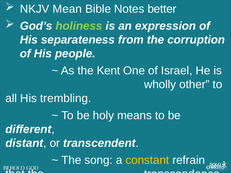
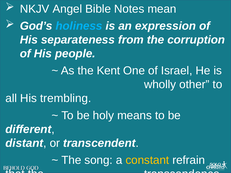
Mean: Mean -> Angel
better: better -> mean
holiness colour: light green -> light blue
